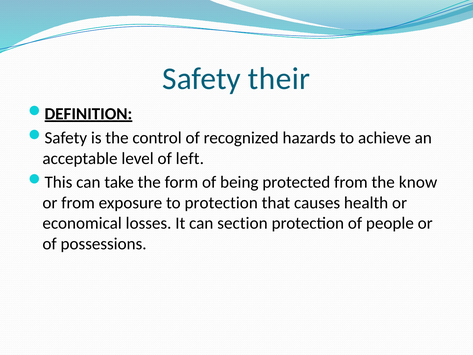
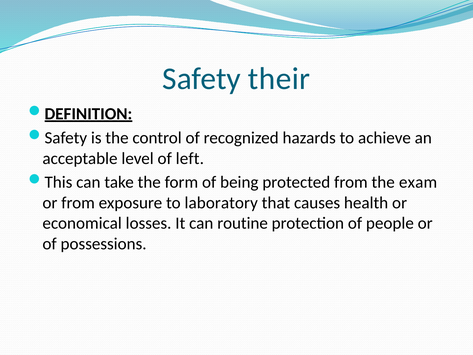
know: know -> exam
to protection: protection -> laboratory
section: section -> routine
